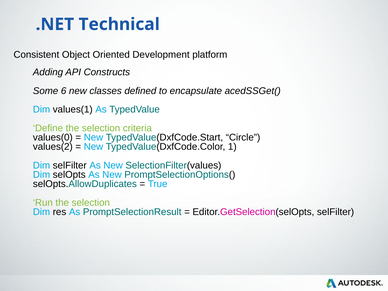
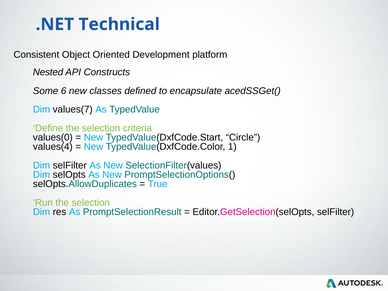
Adding: Adding -> Nested
values(1: values(1 -> values(7
values(2: values(2 -> values(4
